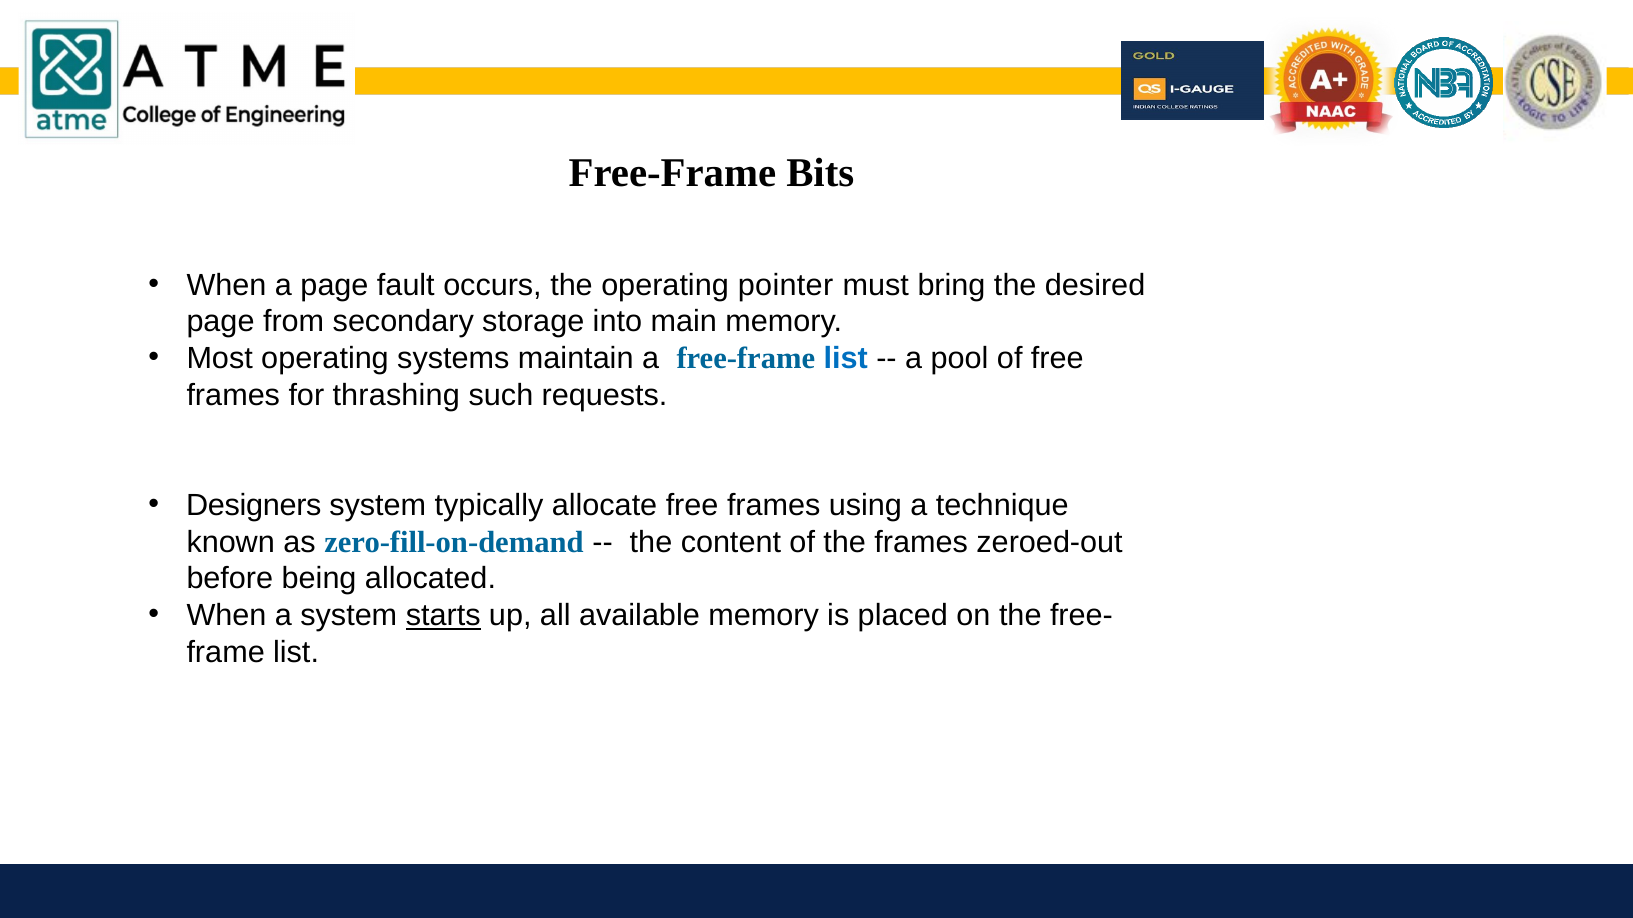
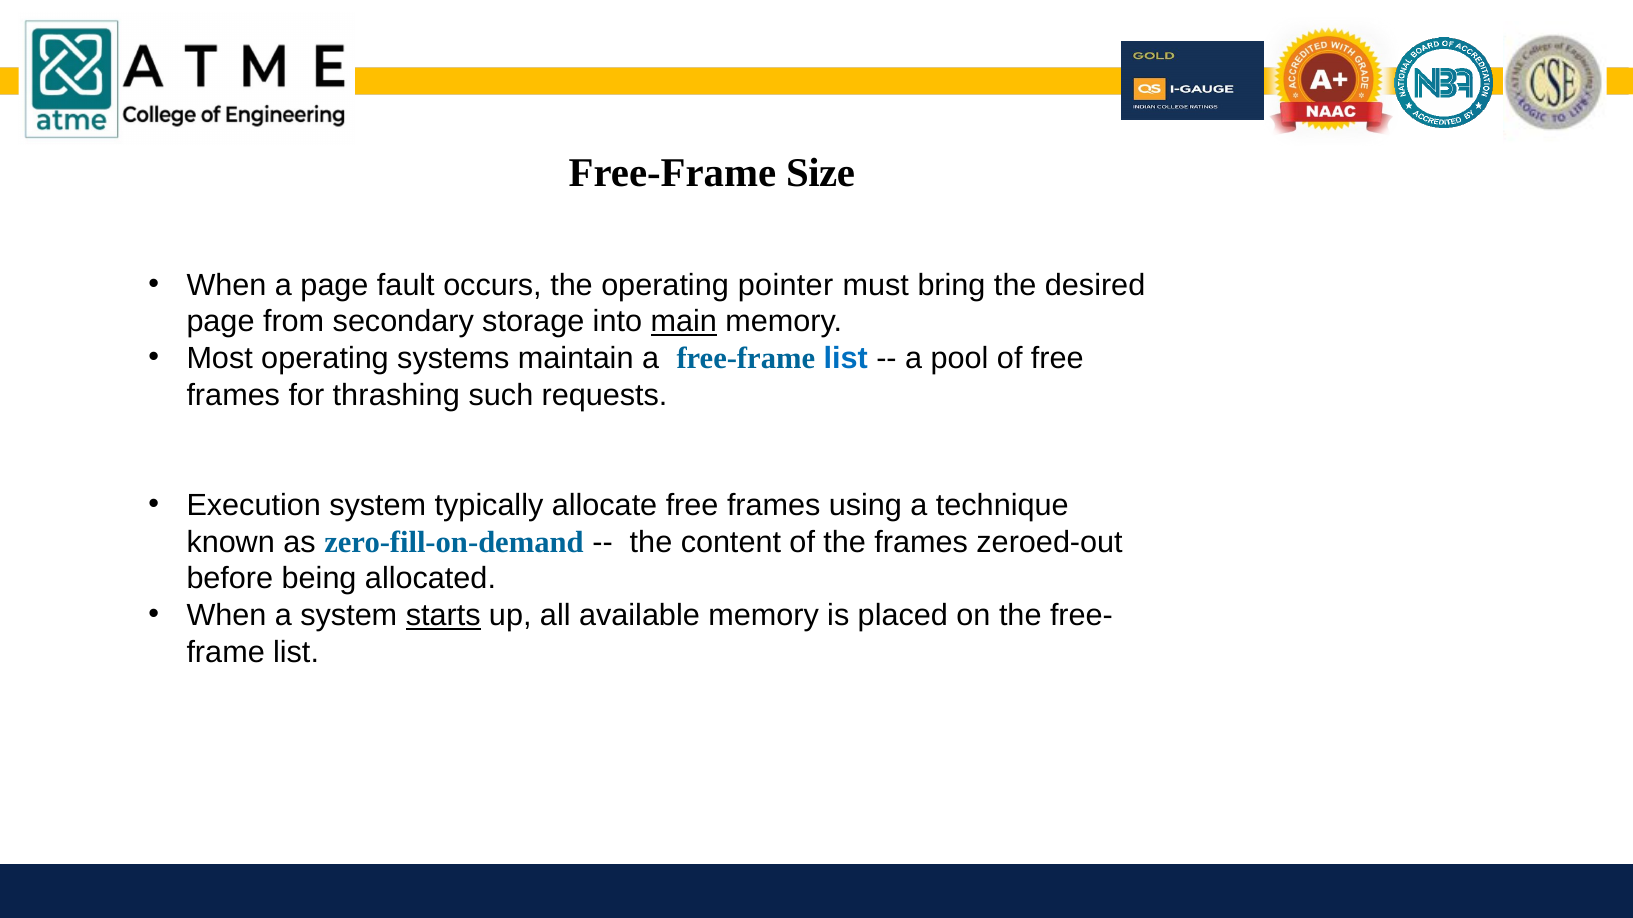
Bits: Bits -> Size
main underline: none -> present
Designers: Designers -> Execution
